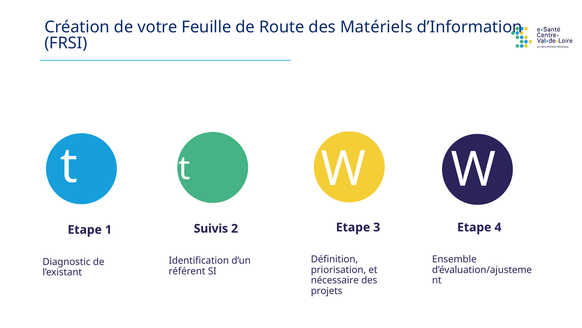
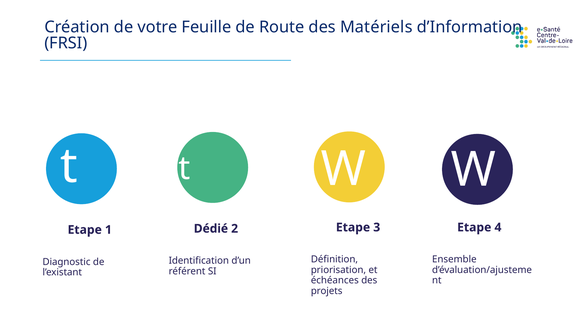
Suivis: Suivis -> Dédié
nécessaire: nécessaire -> échéances
